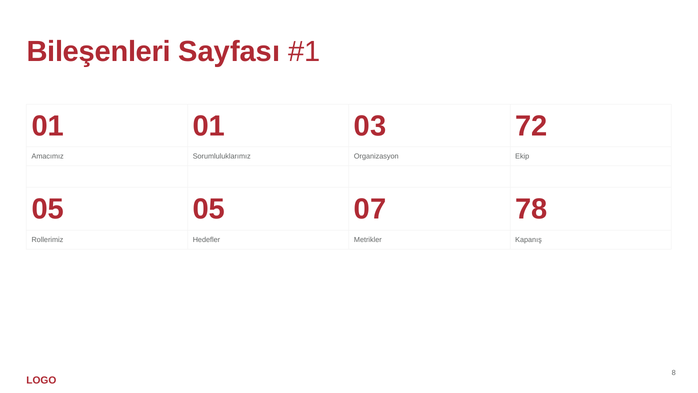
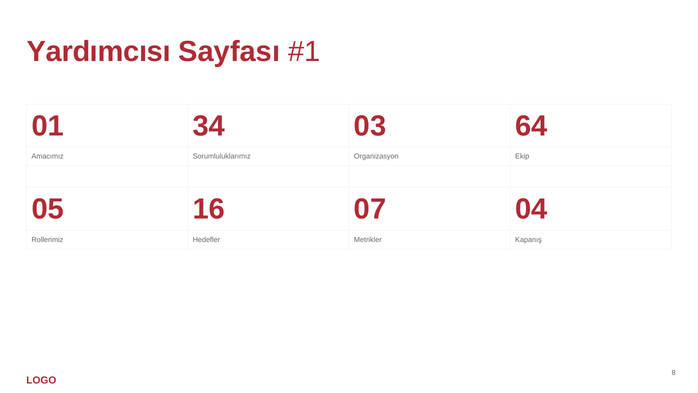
Bileşenleri: Bileşenleri -> Yardımcısı
01 01: 01 -> 34
72: 72 -> 64
05 05: 05 -> 16
78: 78 -> 04
